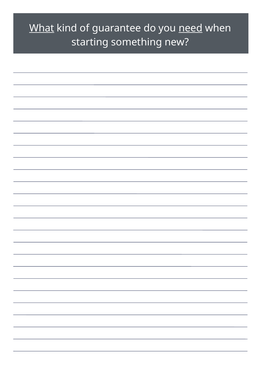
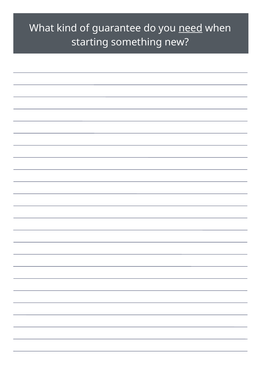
What underline: present -> none
